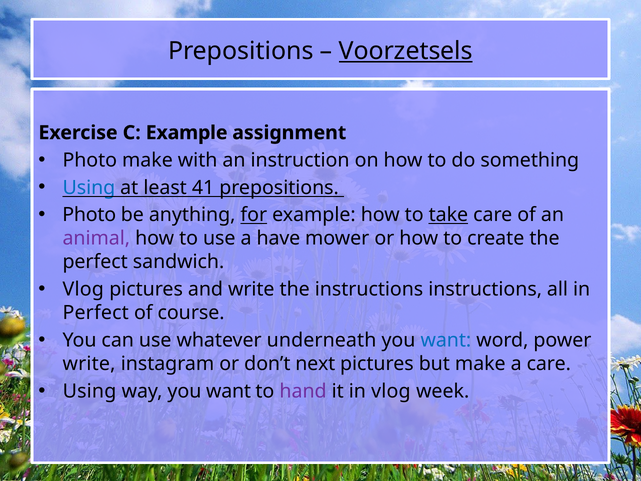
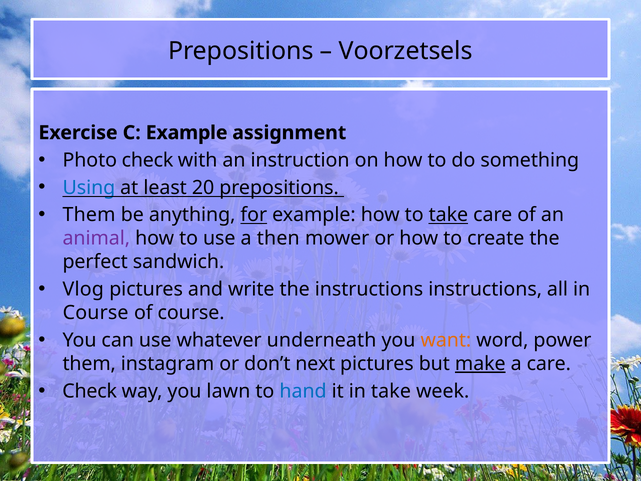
Voorzetsels underline: present -> none
Photo make: make -> check
41: 41 -> 20
Photo at (89, 215): Photo -> Them
have: have -> then
Perfect at (96, 313): Perfect -> Course
want at (446, 340) colour: blue -> orange
write at (89, 364): write -> them
make at (480, 364) underline: none -> present
Using at (89, 391): Using -> Check
way you want: want -> lawn
hand colour: purple -> blue
in vlog: vlog -> take
